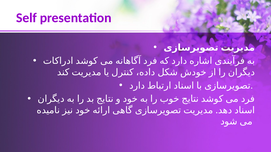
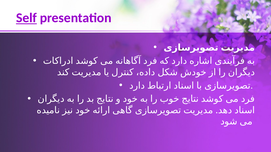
Self underline: none -> present
